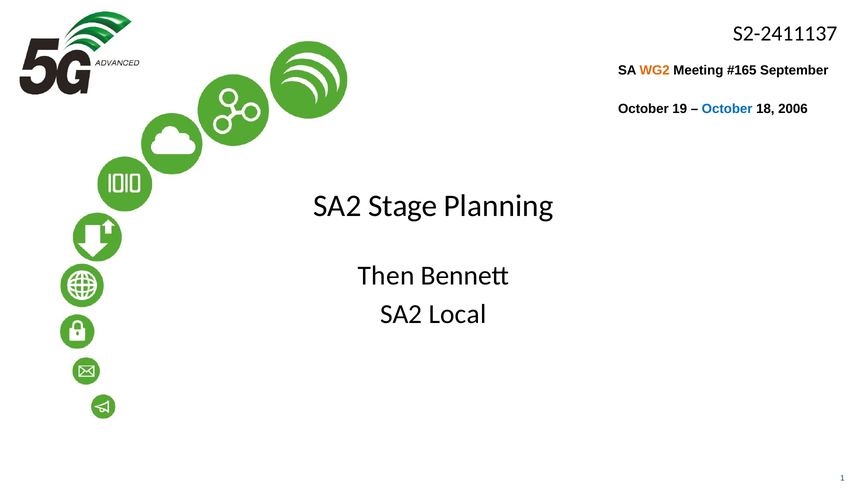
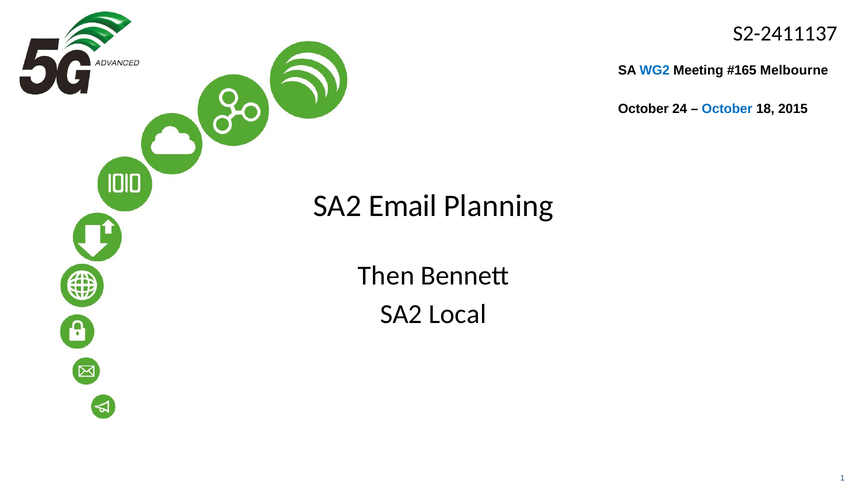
WG2 colour: orange -> blue
September: September -> Melbourne
19: 19 -> 24
2006: 2006 -> 2015
Stage: Stage -> Email
